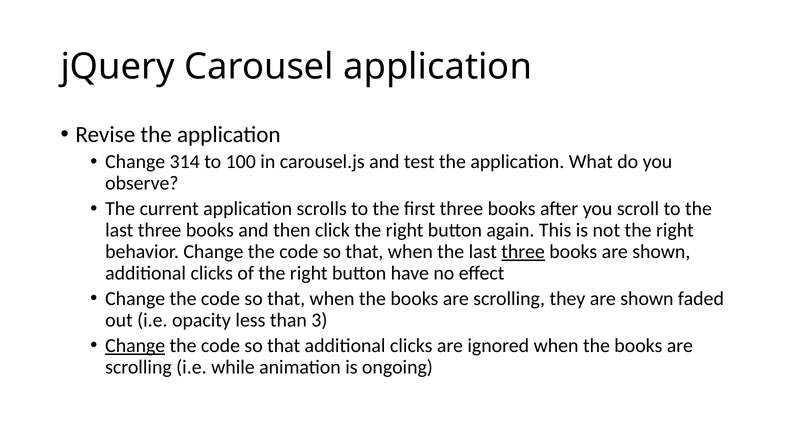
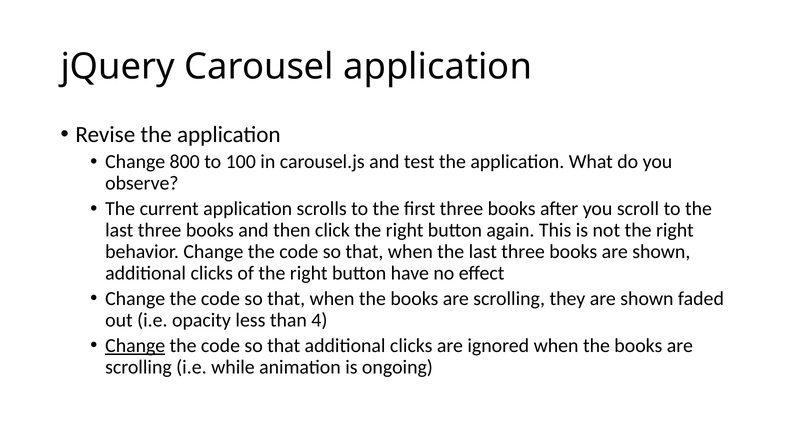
314: 314 -> 800
three at (523, 251) underline: present -> none
3: 3 -> 4
